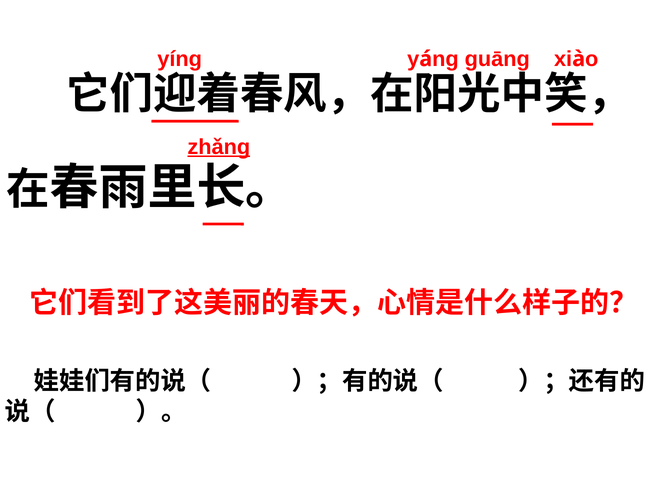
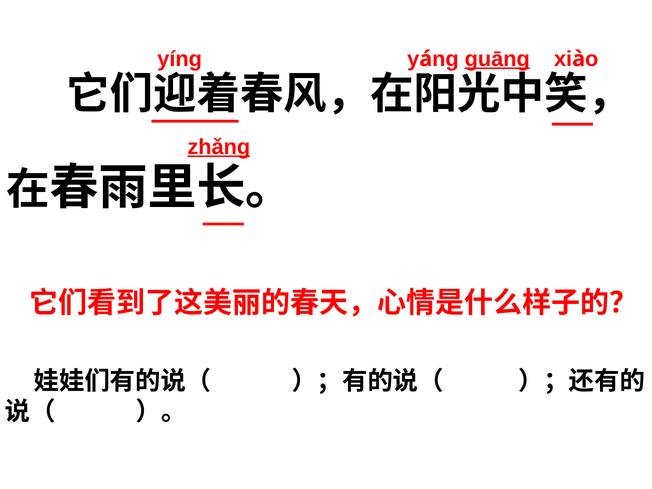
guāng underline: none -> present
